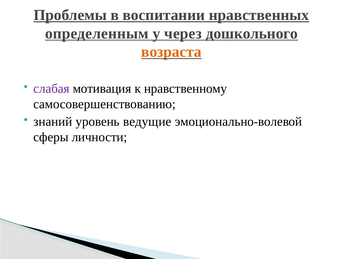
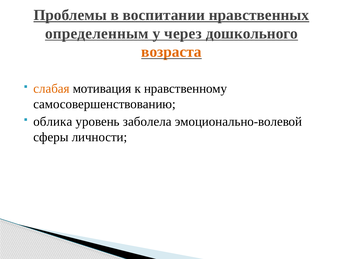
слабая colour: purple -> orange
знаний: знаний -> облика
ведущие: ведущие -> заболела
